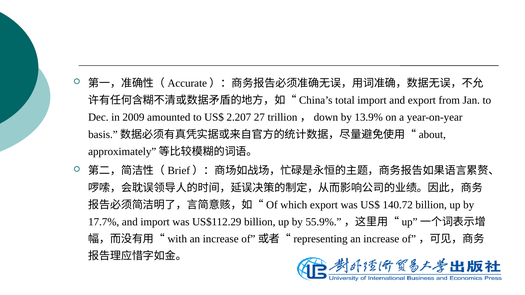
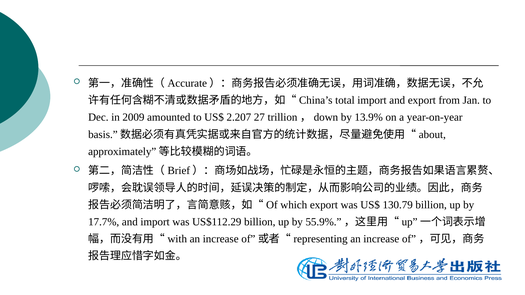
140.72: 140.72 -> 130.79
